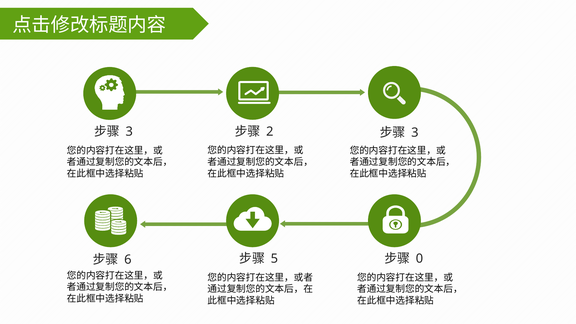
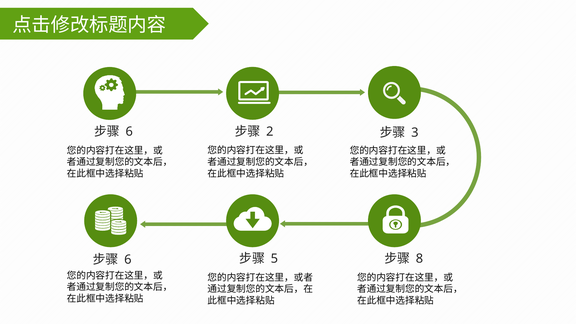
3 at (129, 132): 3 -> 6
0: 0 -> 8
